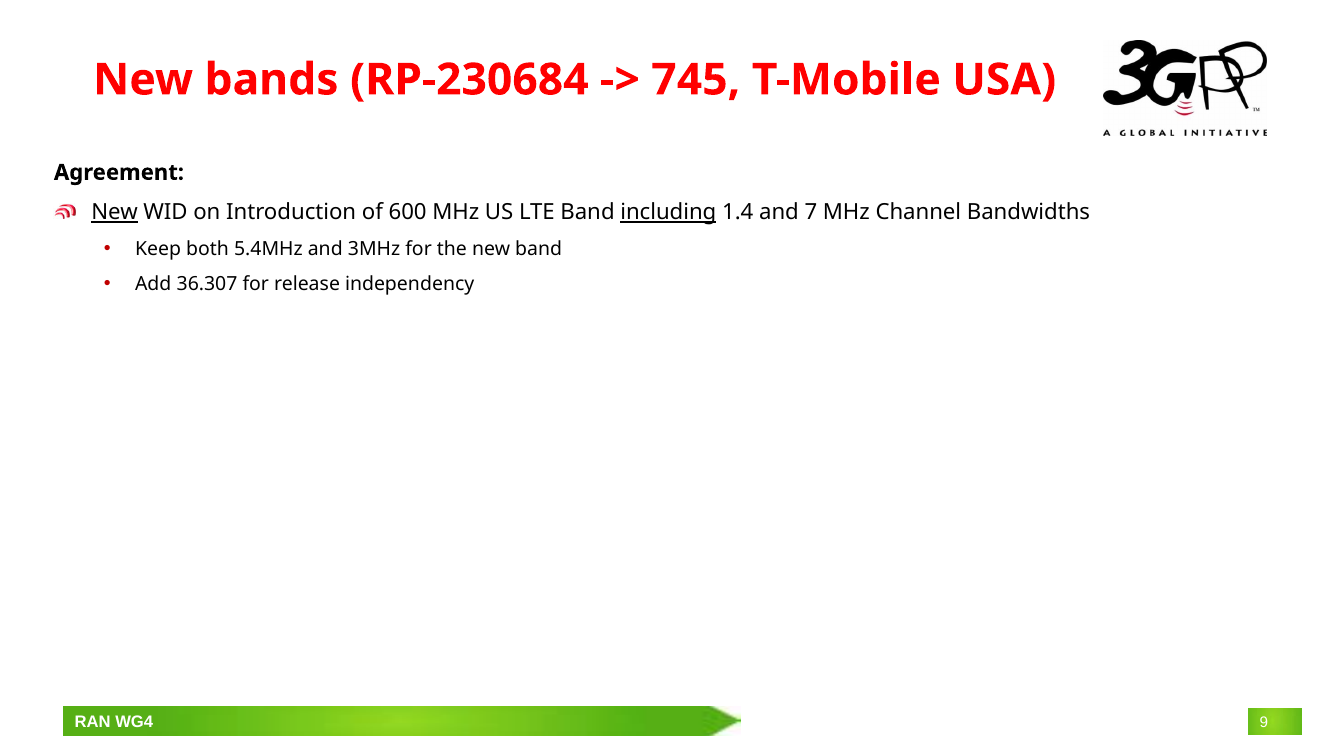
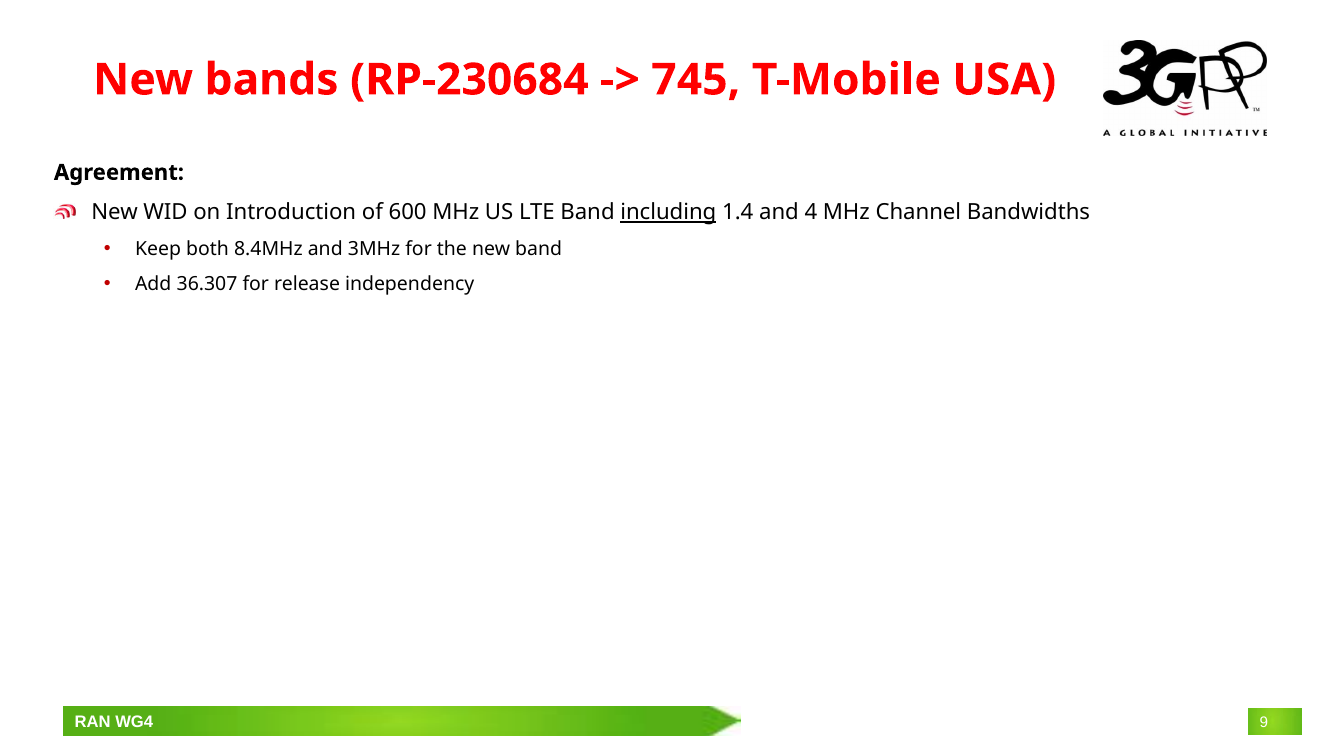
New at (115, 212) underline: present -> none
7: 7 -> 4
5.4MHz: 5.4MHz -> 8.4MHz
